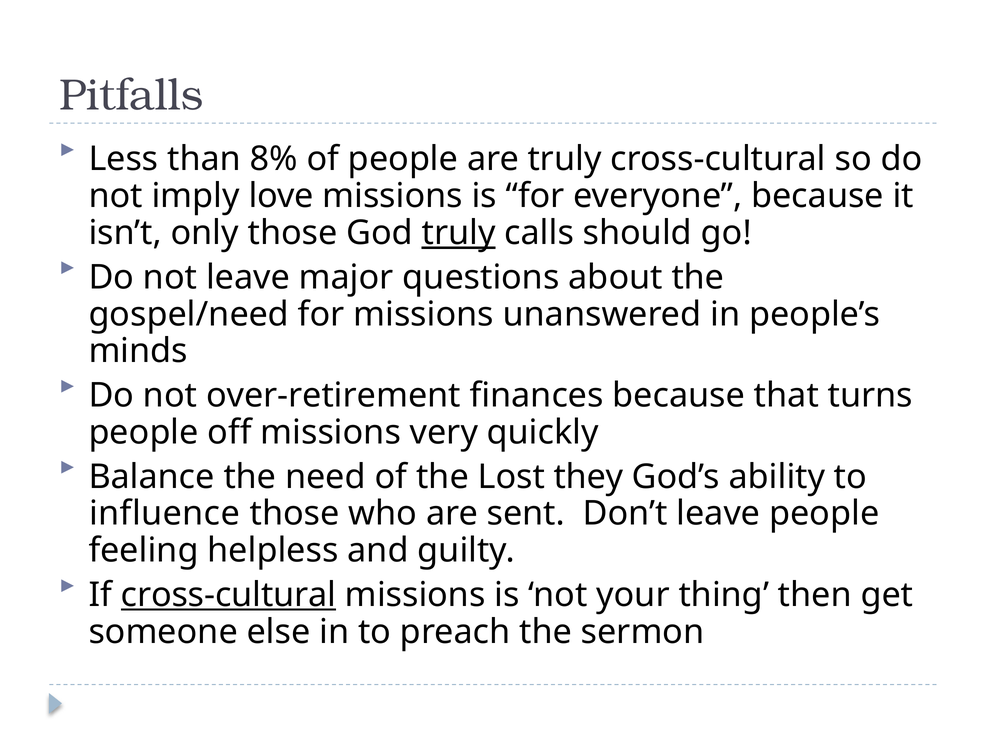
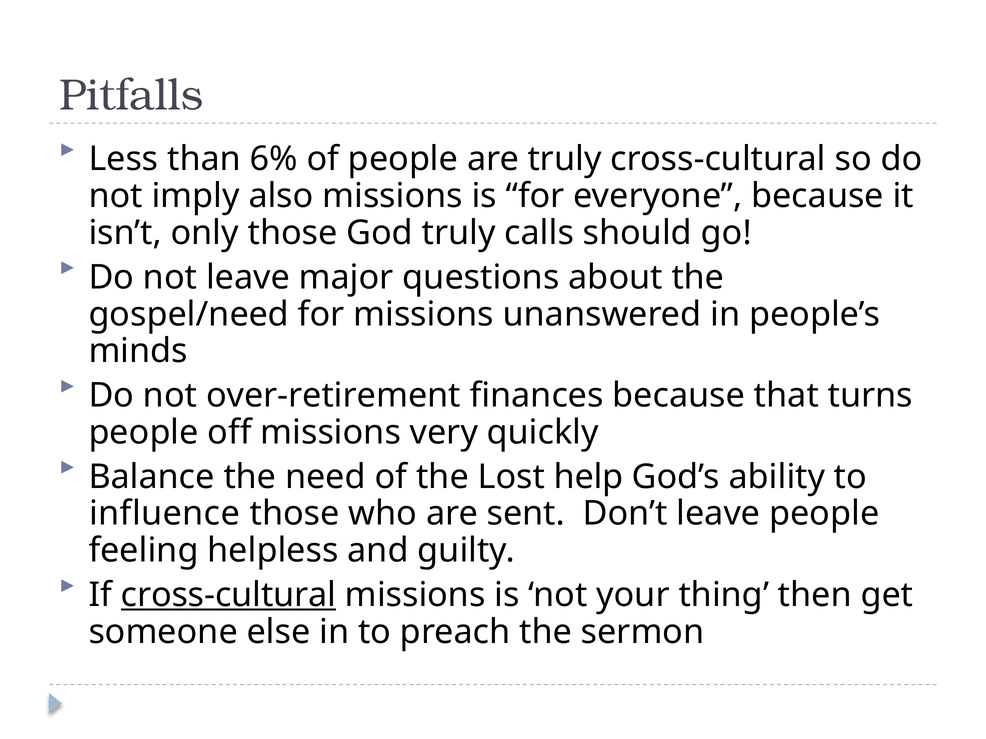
8%: 8% -> 6%
love: love -> also
truly at (459, 233) underline: present -> none
they: they -> help
